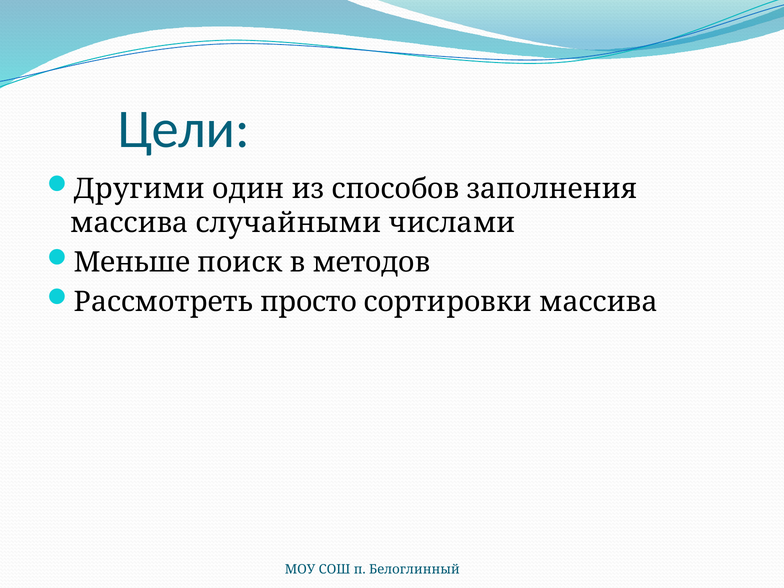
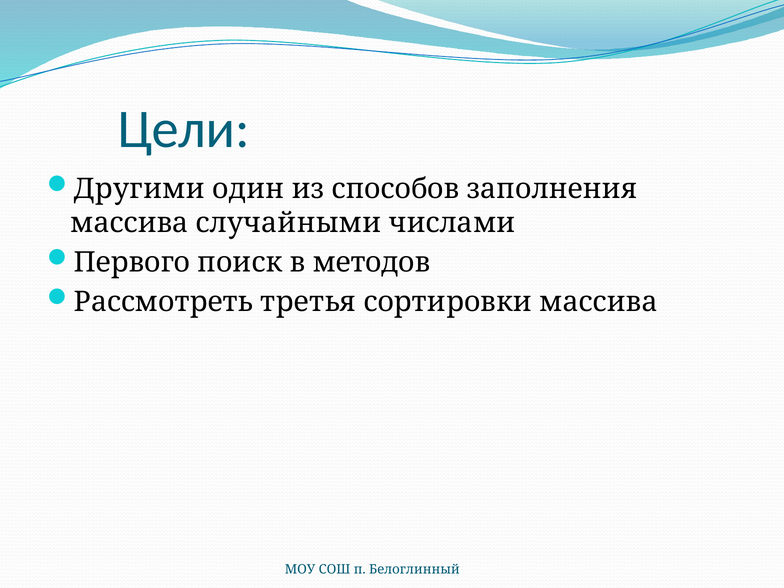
Меньше: Меньше -> Первого
просто: просто -> третья
